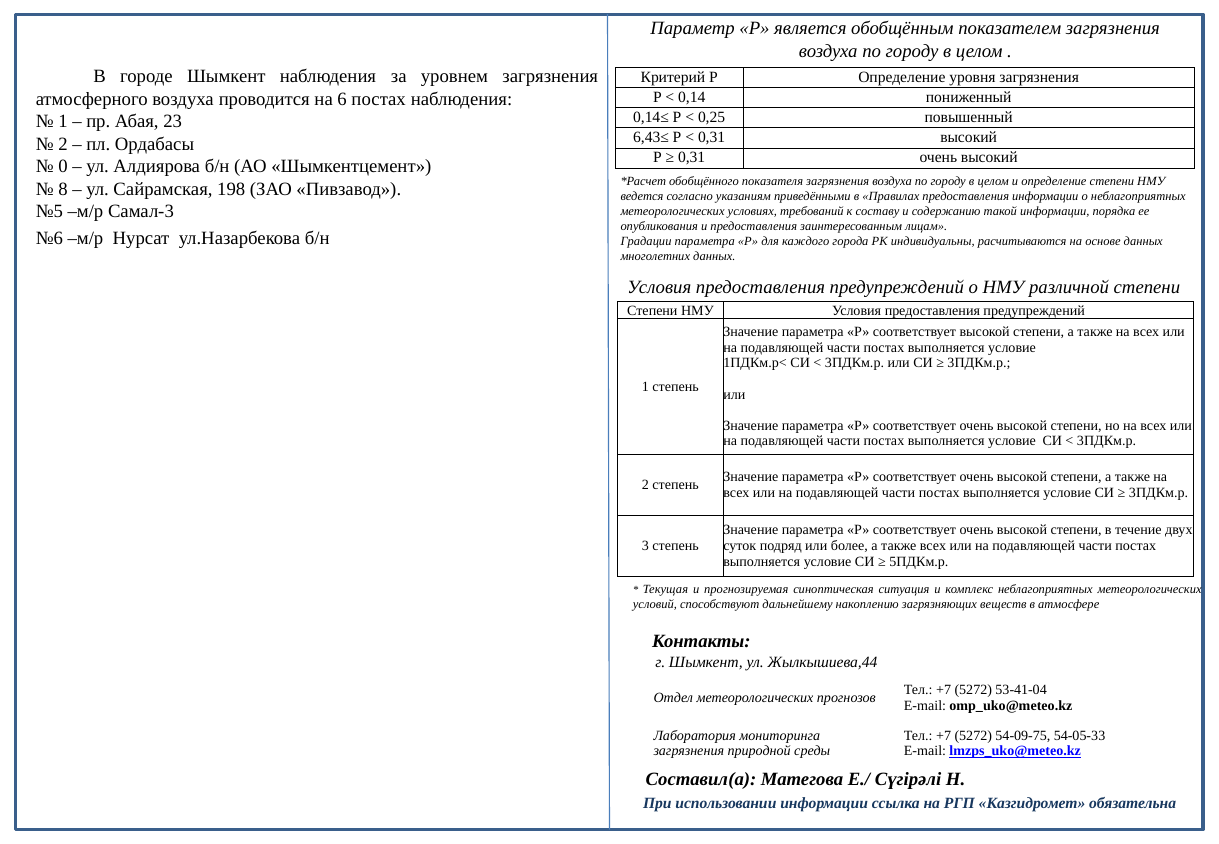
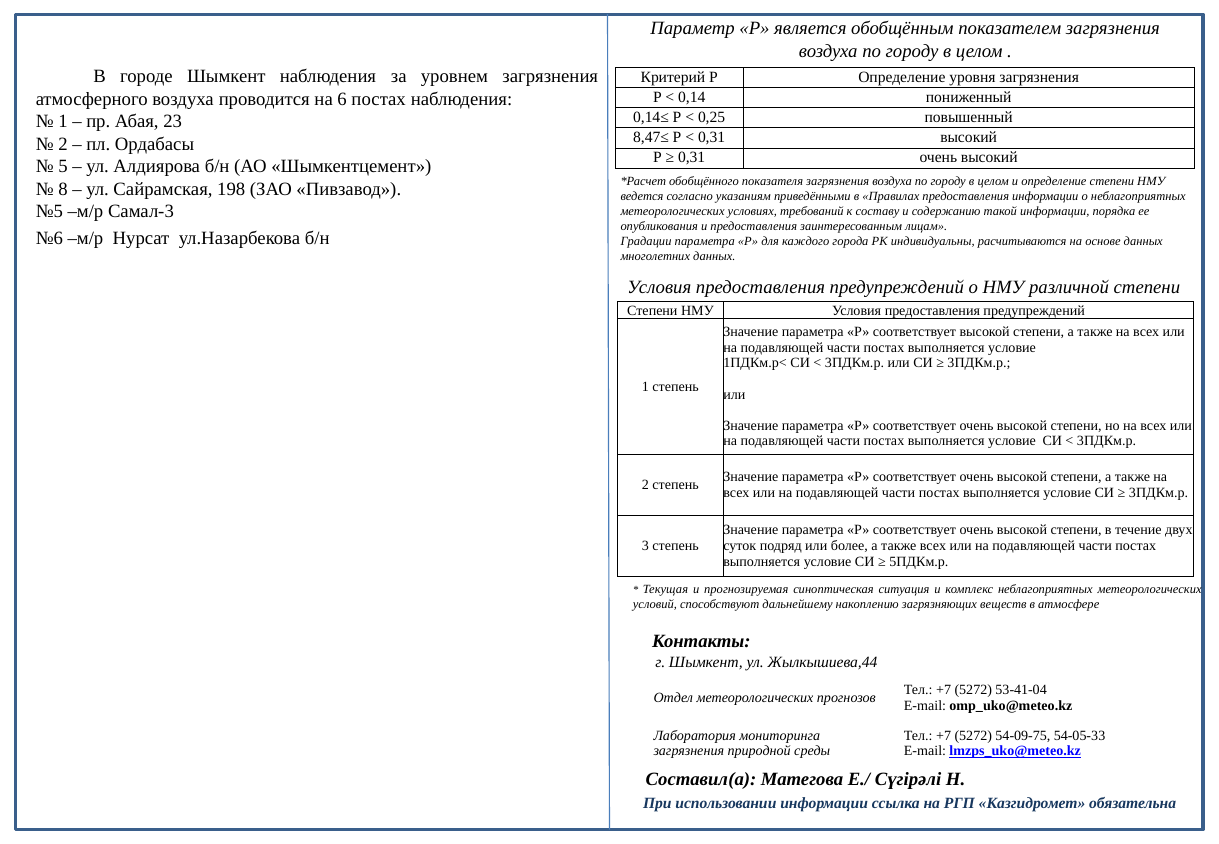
6,43≤: 6,43≤ -> 8,47≤
0: 0 -> 5
